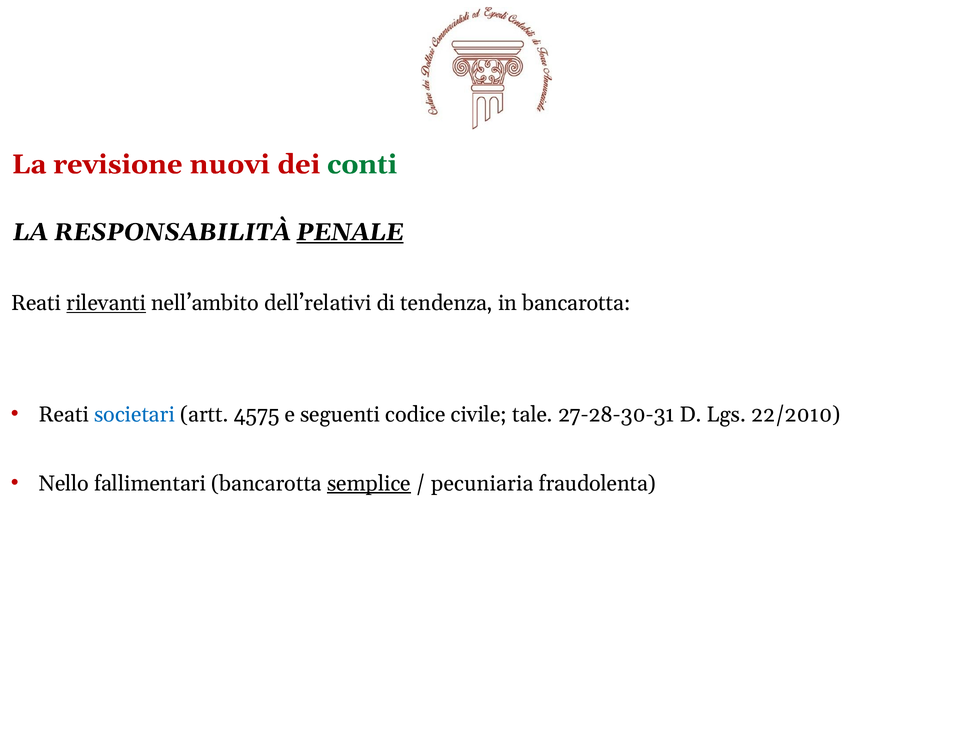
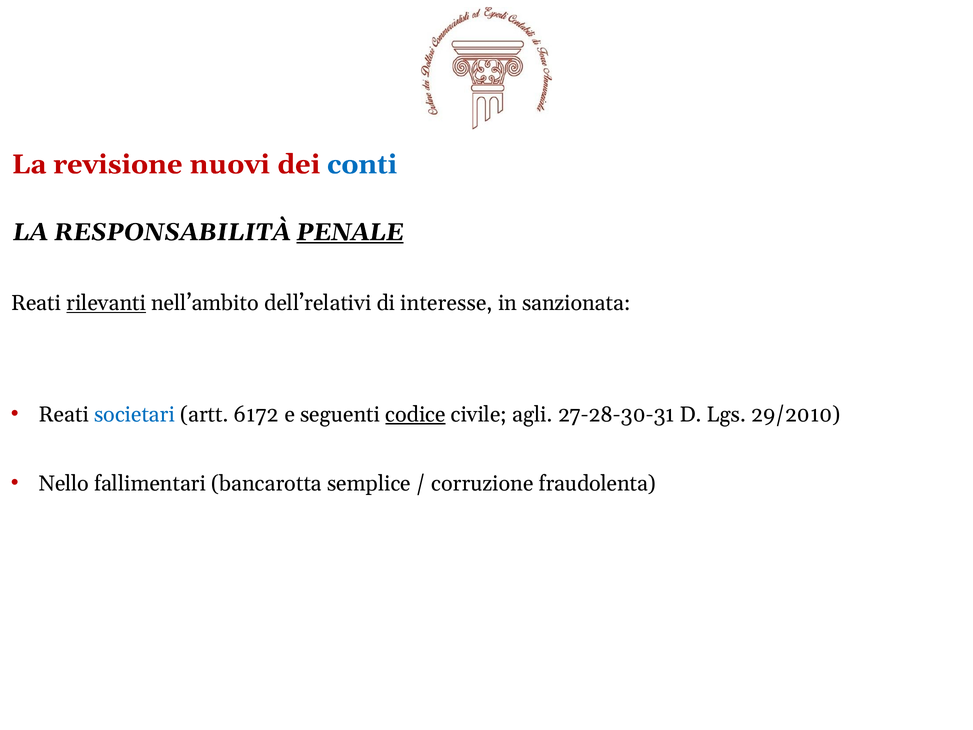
conti colour: green -> blue
tendenza: tendenza -> interesse
in bancarotta: bancarotta -> sanzionata
4575: 4575 -> 6172
codice underline: none -> present
tale: tale -> agli
22/2010: 22/2010 -> 29/2010
semplice underline: present -> none
pecuniaria: pecuniaria -> corruzione
